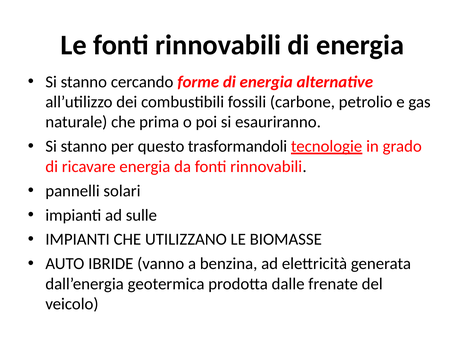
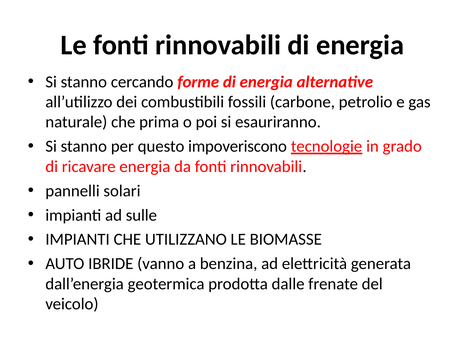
trasformandoli: trasformandoli -> impoveriscono
